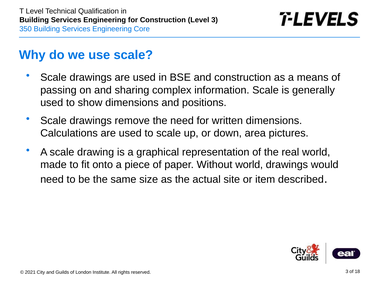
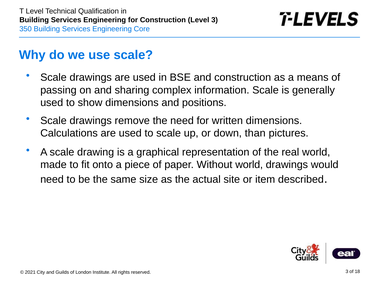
area: area -> than
